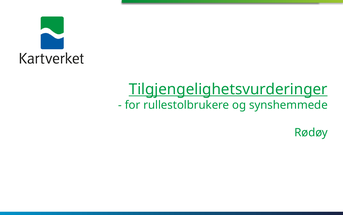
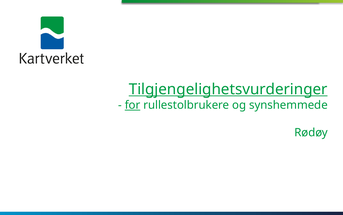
for underline: none -> present
